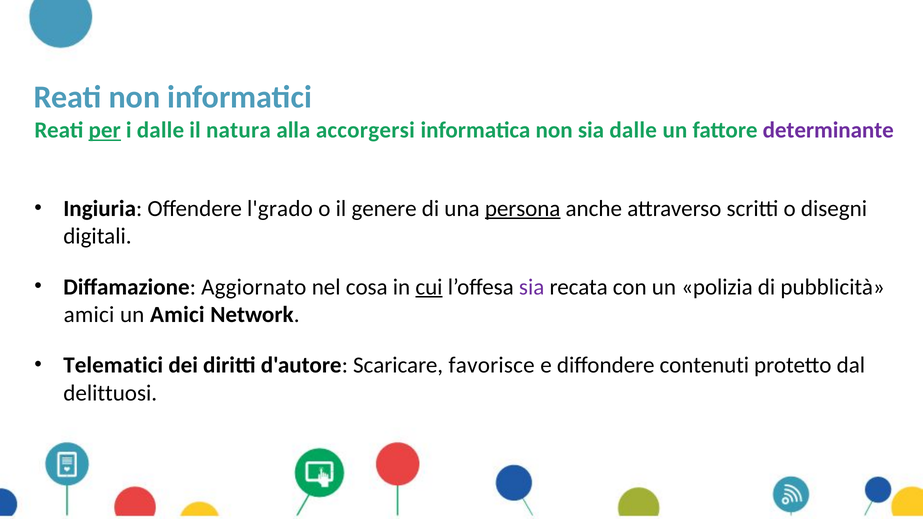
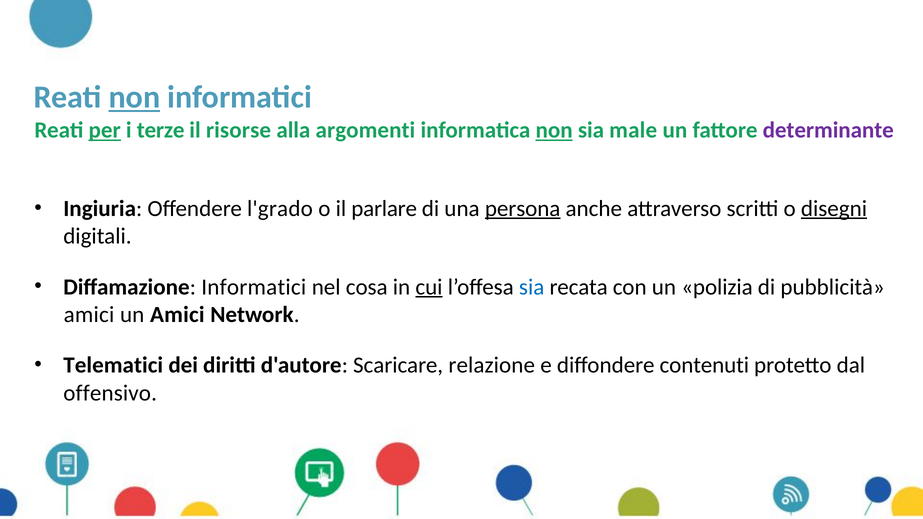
non at (134, 97) underline: none -> present
i dalle: dalle -> terze
natura: natura -> risorse
accorgersi: accorgersi -> argomenti
non at (554, 130) underline: none -> present
sia dalle: dalle -> male
genere: genere -> parlare
disegni underline: none -> present
Diffamazione Aggiornato: Aggiornato -> Informatici
sia at (532, 287) colour: purple -> blue
favorisce: favorisce -> relazione
delittuosi: delittuosi -> offensivo
